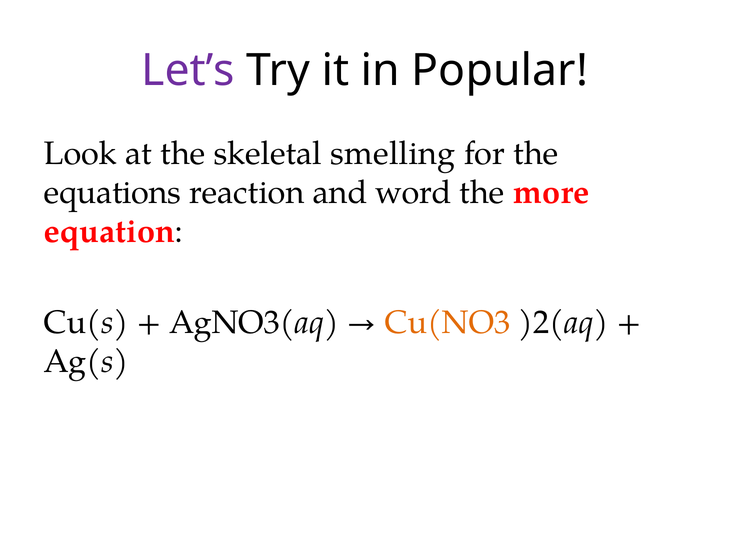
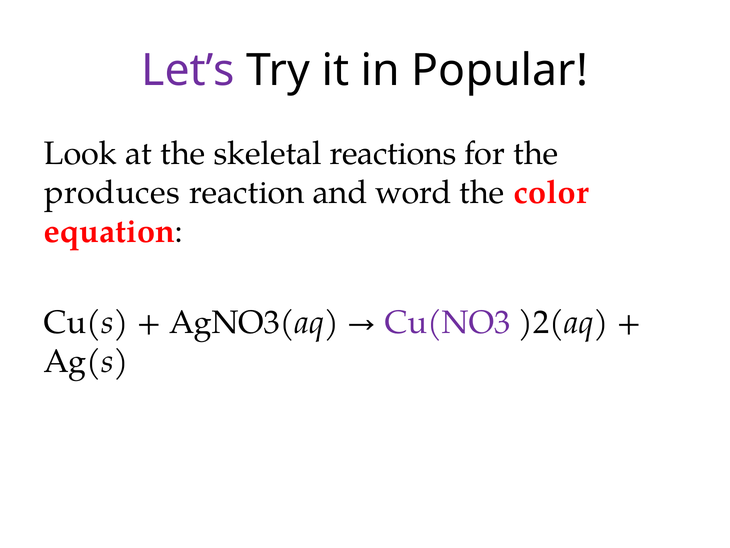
smelling: smelling -> reactions
equations: equations -> produces
more: more -> color
Cu(NO3 colour: orange -> purple
